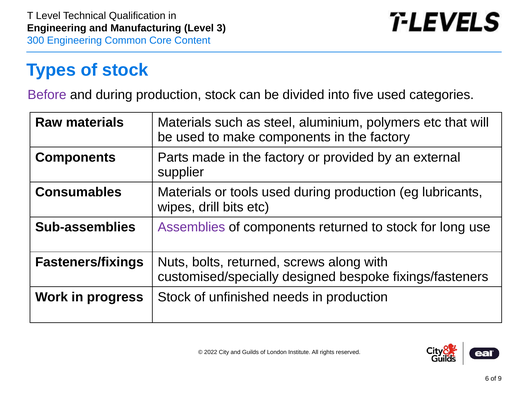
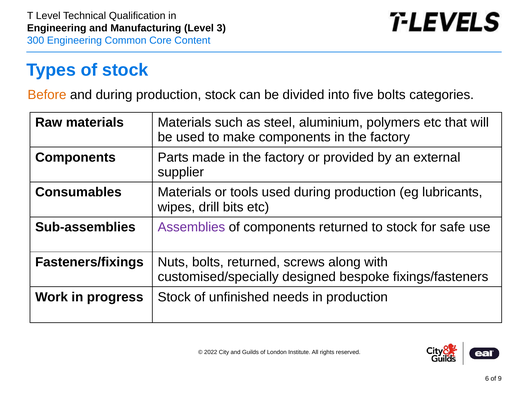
Before colour: purple -> orange
five used: used -> bolts
long: long -> safe
